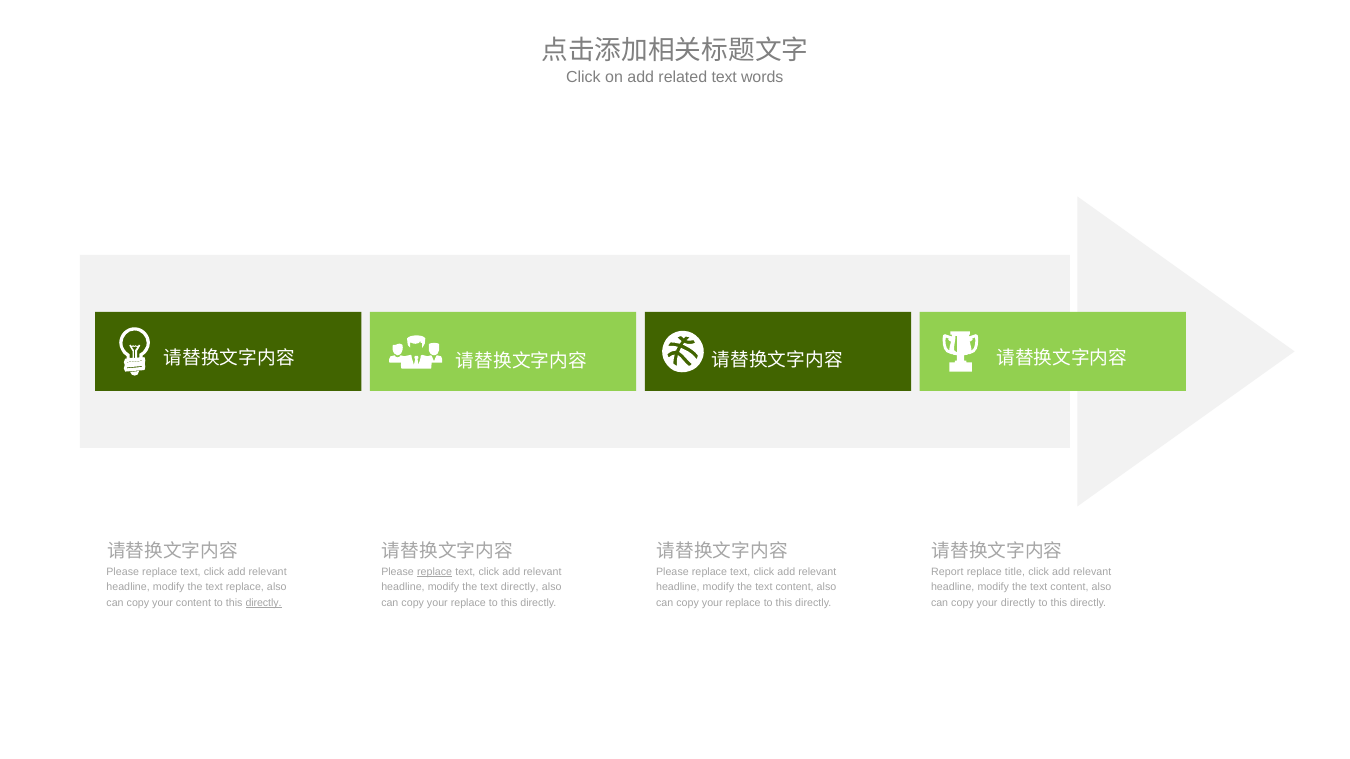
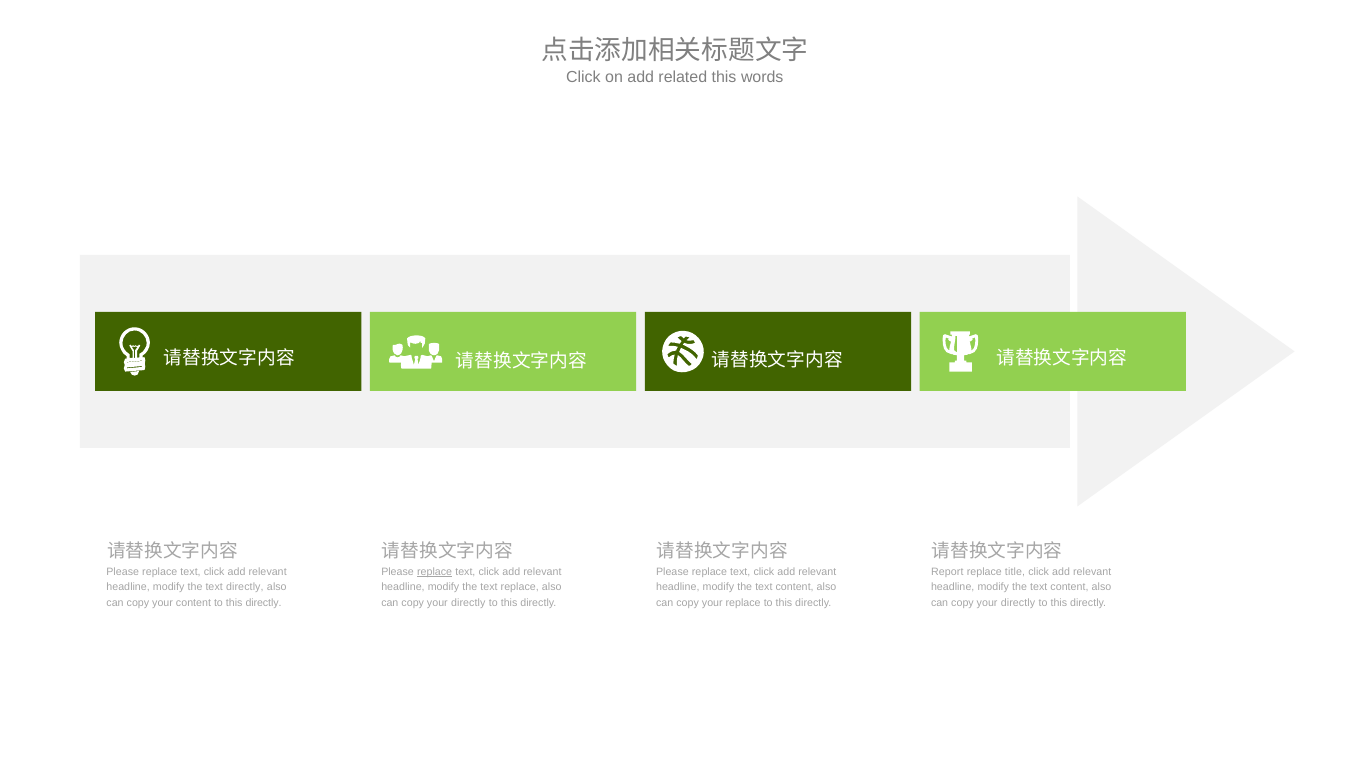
related text: text -> this
text replace: replace -> directly
text directly: directly -> replace
directly at (264, 603) underline: present -> none
replace at (468, 603): replace -> directly
